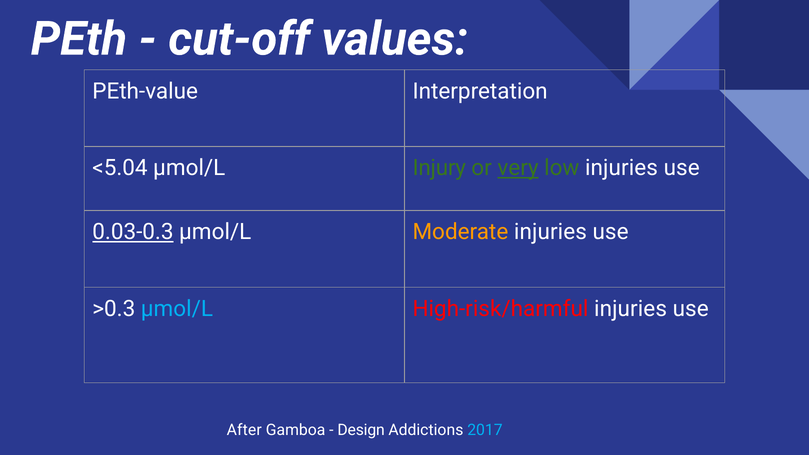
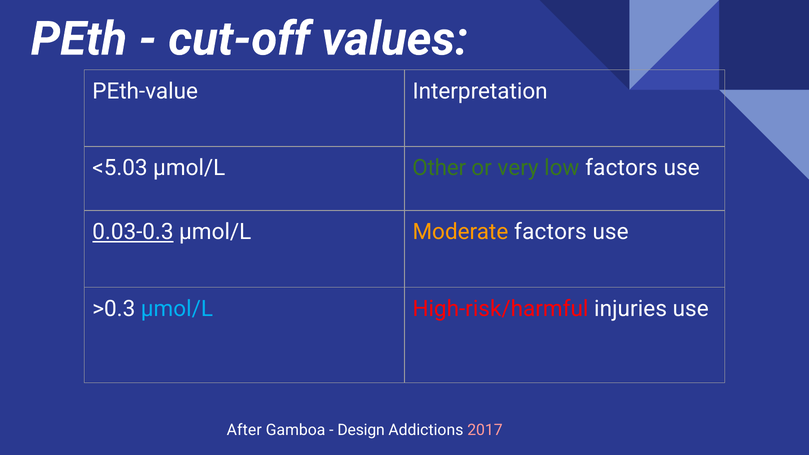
<5.04: <5.04 -> <5.03
Injury: Injury -> Other
very underline: present -> none
low injuries: injuries -> factors
Moderate injuries: injuries -> factors
2017 colour: light blue -> pink
